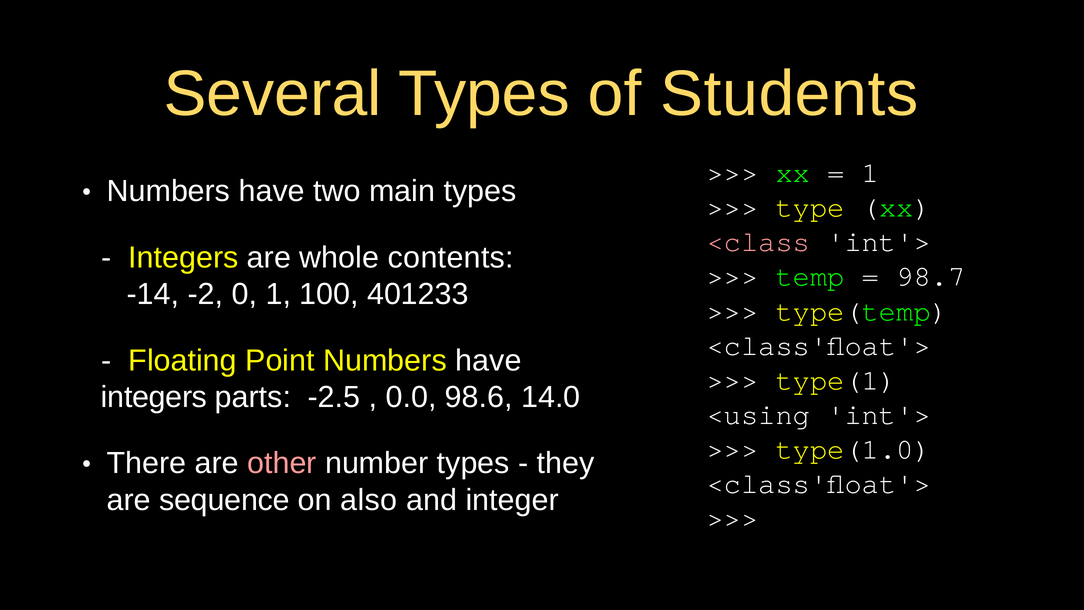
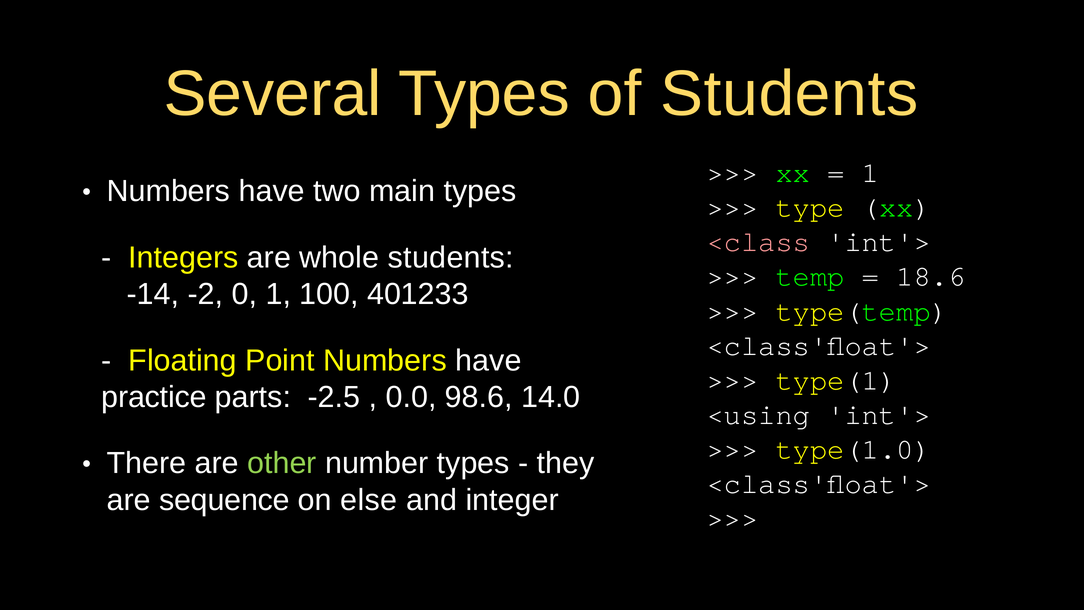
whole contents: contents -> students
98.7: 98.7 -> 18.6
integers at (154, 397): integers -> practice
other colour: pink -> light green
also: also -> else
